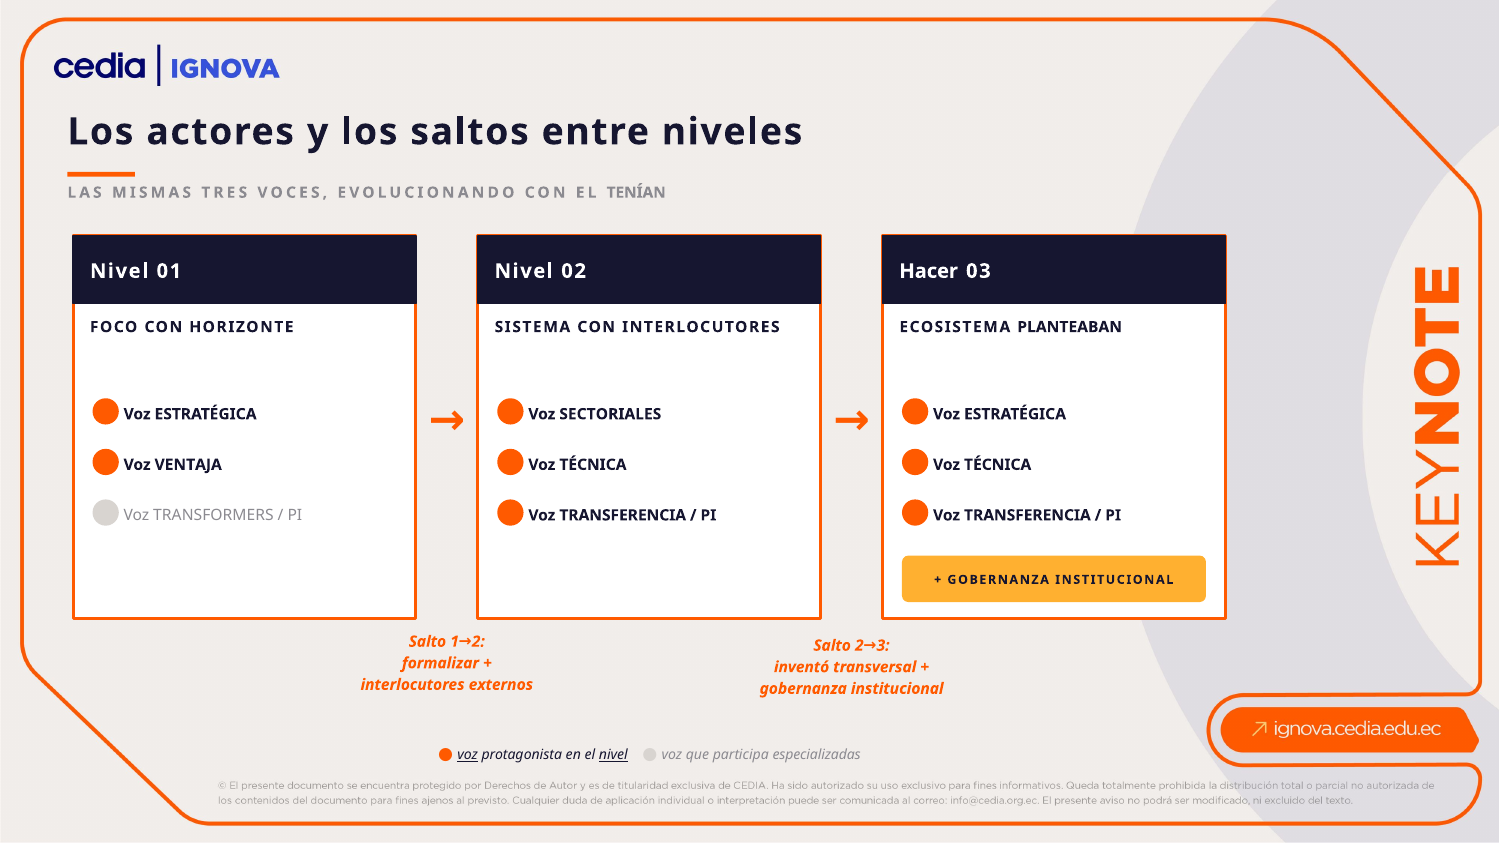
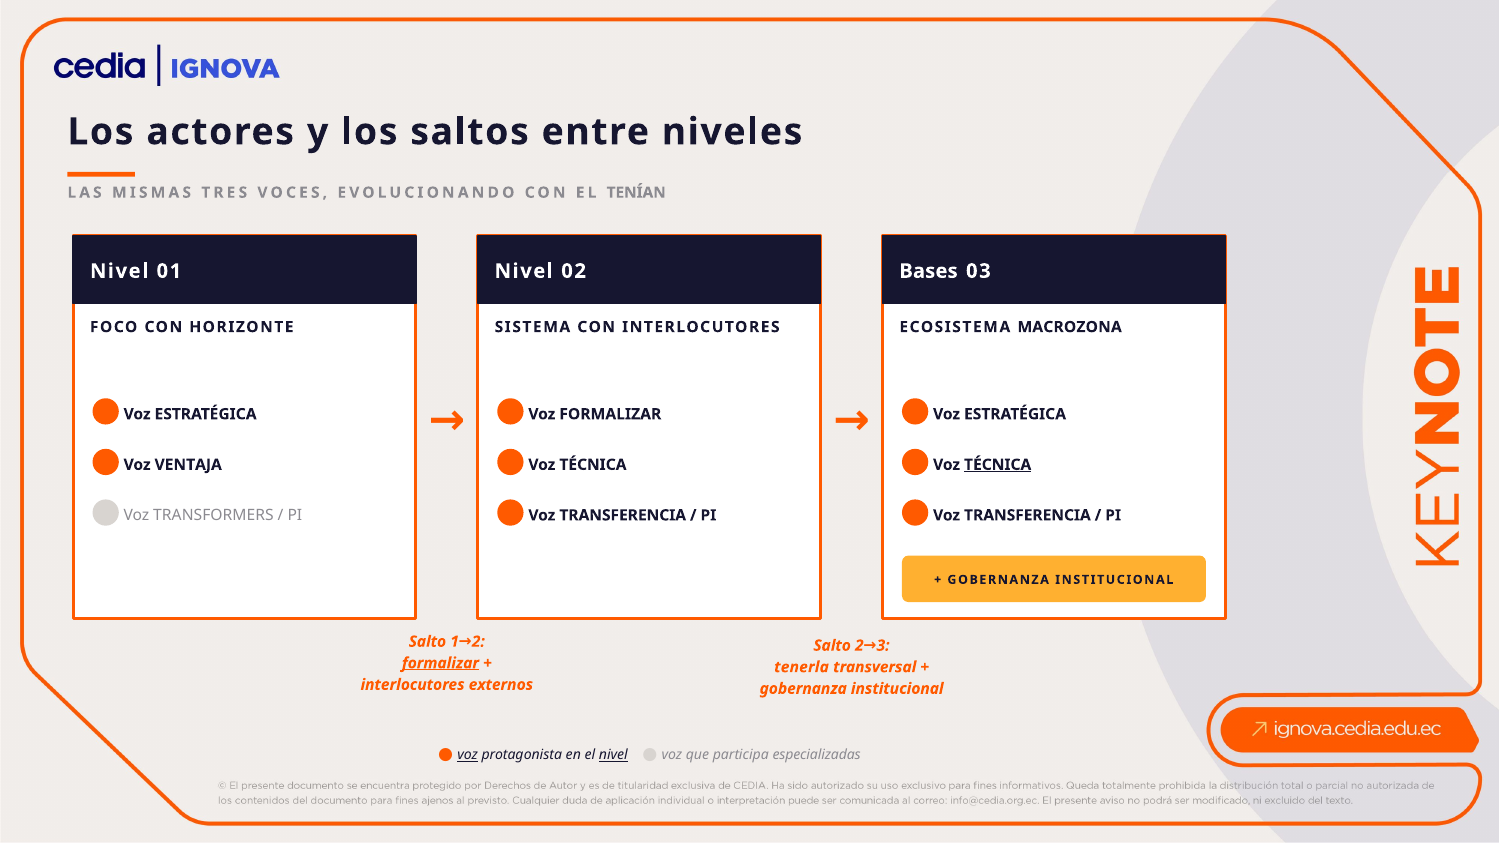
Hacer: Hacer -> Bases
PLANTEABAN: PLANTEABAN -> MACROZONA
Voz SECTORIALES: SECTORIALES -> FORMALIZAR
TÉCNICA at (998, 465) underline: none -> present
formalizar at (440, 663) underline: none -> present
inventó: inventó -> tenerla
